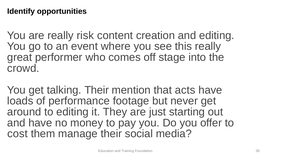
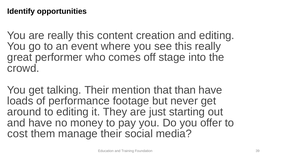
really risk: risk -> this
acts: acts -> than
